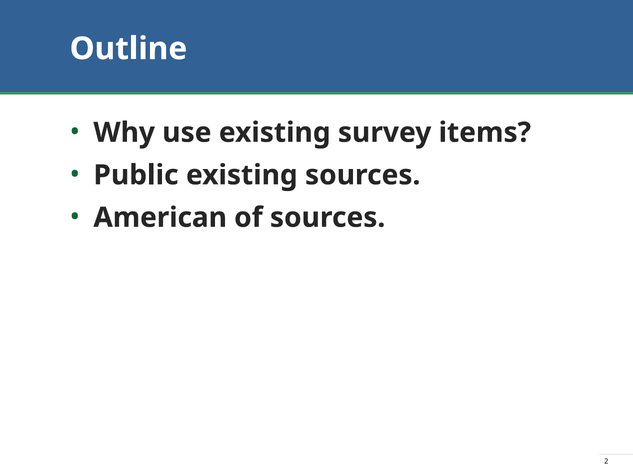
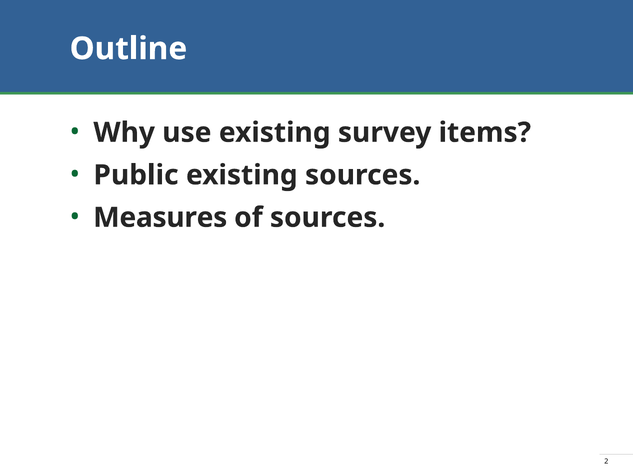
American: American -> Measures
